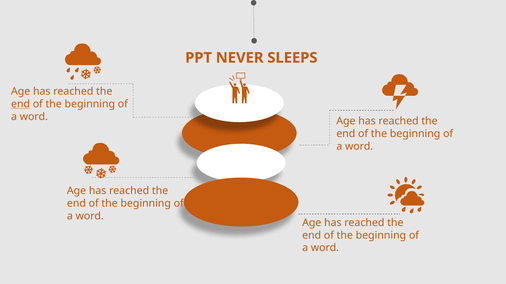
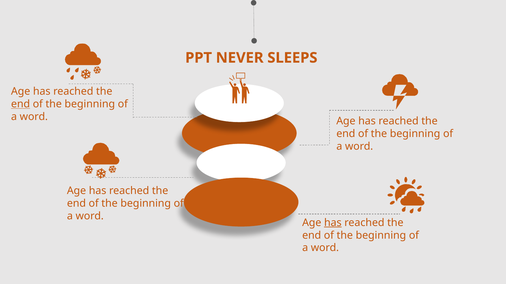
has at (333, 223) underline: none -> present
